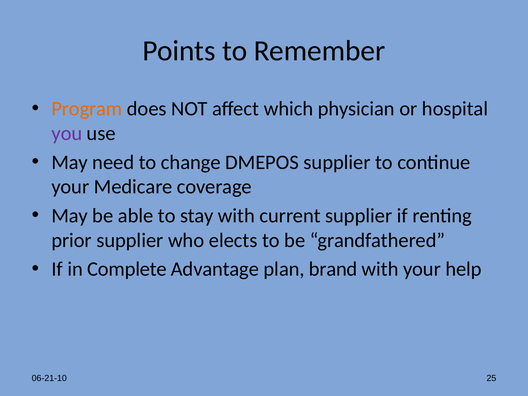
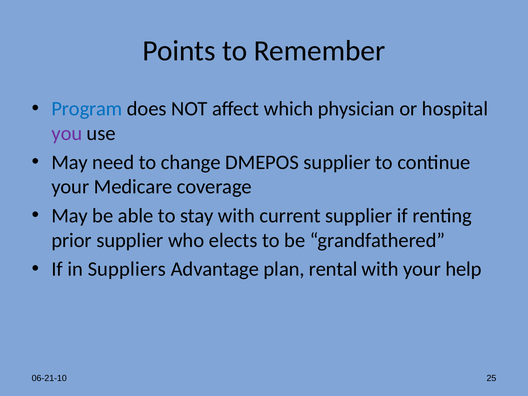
Program colour: orange -> blue
Complete: Complete -> Suppliers
brand: brand -> rental
